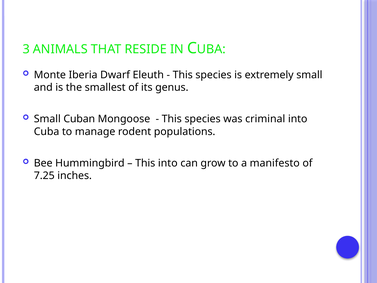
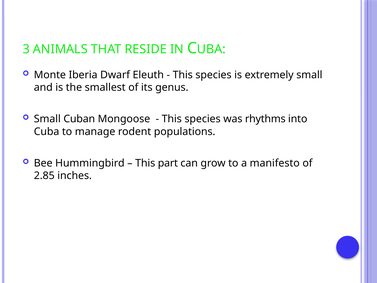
criminal: criminal -> rhythms
This into: into -> part
7.25: 7.25 -> 2.85
